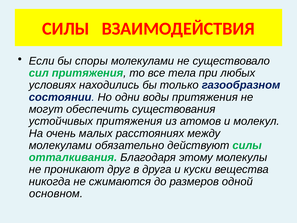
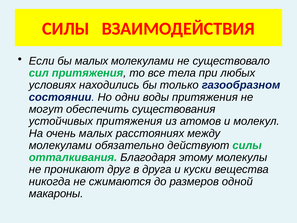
бы споры: споры -> малых
основном: основном -> макароны
